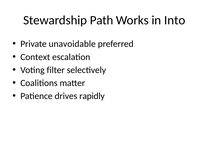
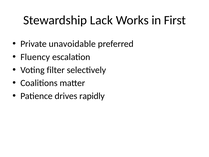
Path: Path -> Lack
Into: Into -> First
Context: Context -> Fluency
